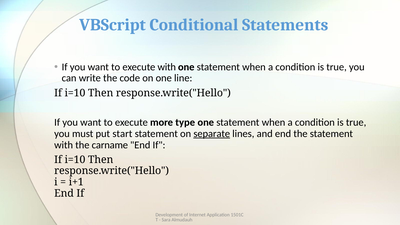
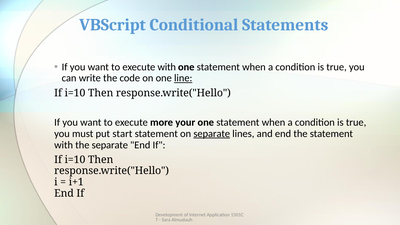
line underline: none -> present
type: type -> your
the carname: carname -> separate
